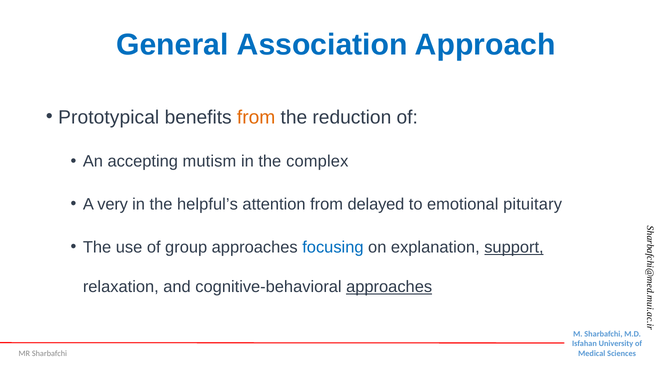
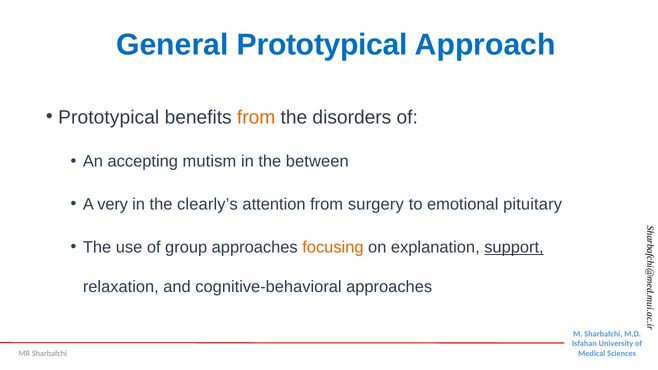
General Association: Association -> Prototypical
reduction: reduction -> disorders
complex: complex -> between
helpful’s: helpful’s -> clearly’s
delayed: delayed -> surgery
focusing colour: blue -> orange
approaches at (389, 287) underline: present -> none
